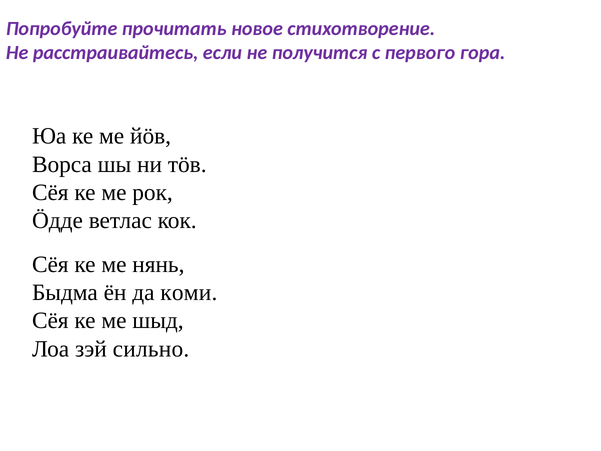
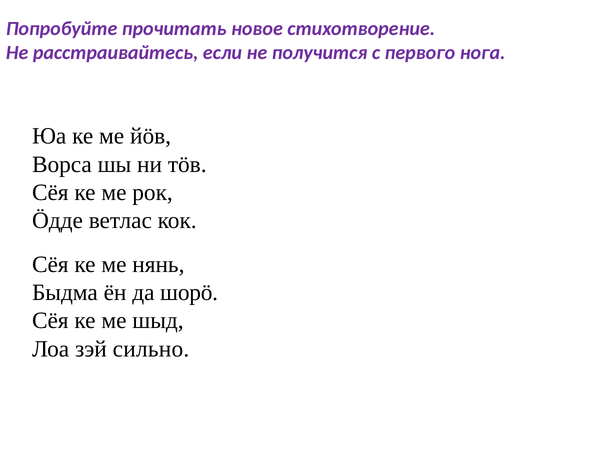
гора: гора -> нога
коми: коми -> шорö
